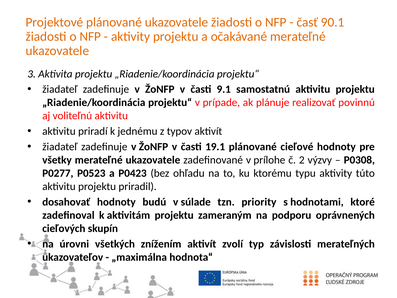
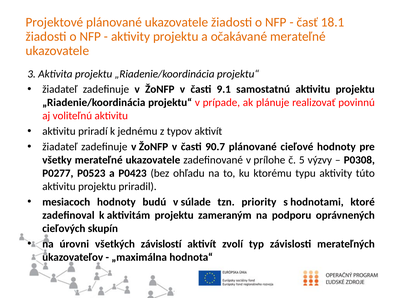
90.1: 90.1 -> 18.1
19.1: 19.1 -> 90.7
2: 2 -> 5
dosahovať: dosahovať -> mesiacoch
znížením: znížením -> závislostí
